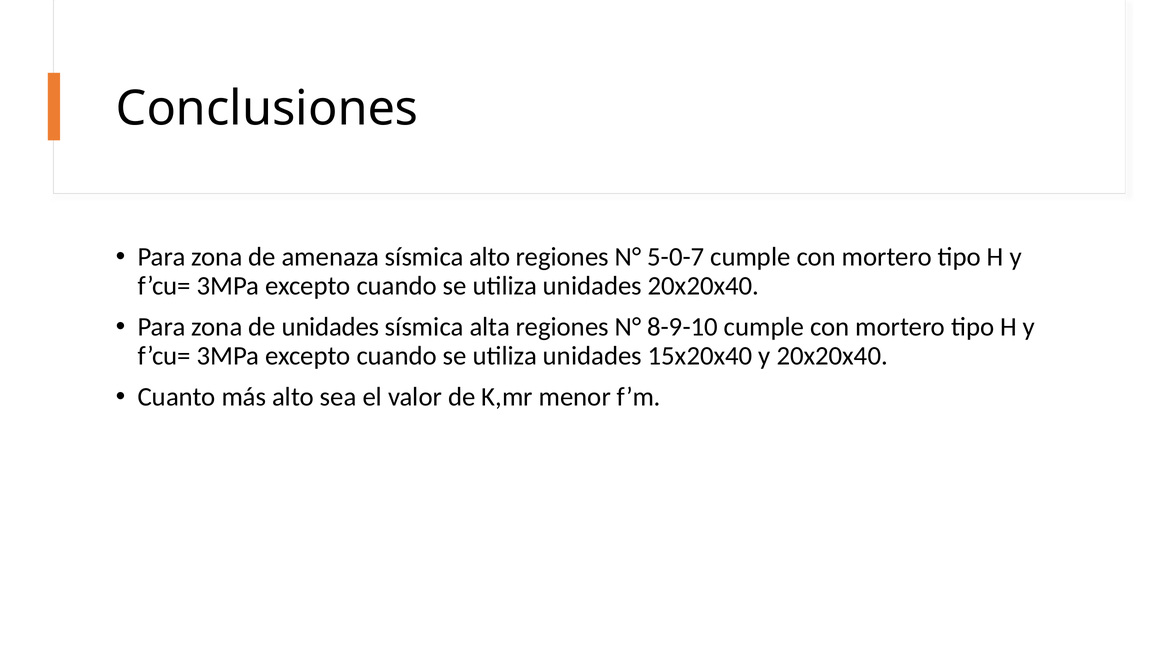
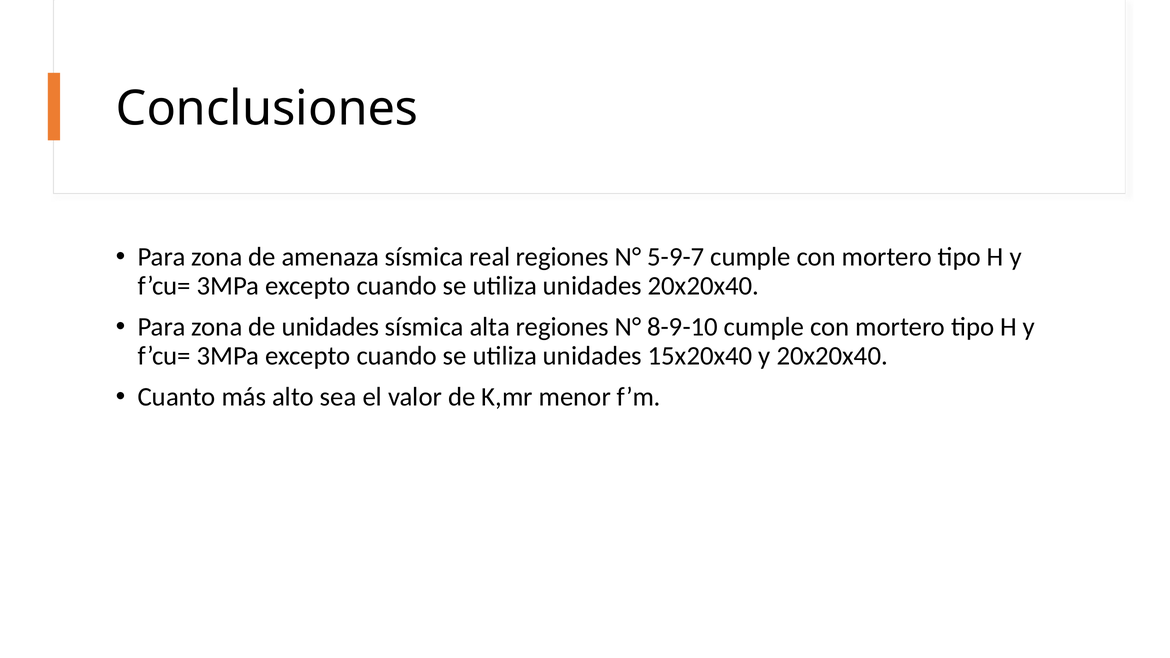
sísmica alto: alto -> real
5-0-7: 5-0-7 -> 5-9-7
